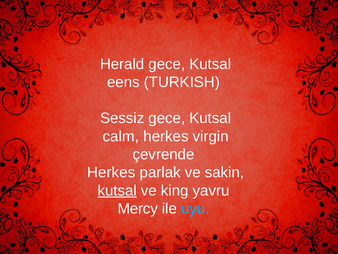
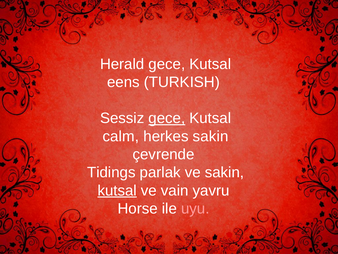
gece at (167, 118) underline: none -> present
herkes virgin: virgin -> sakin
Herkes at (111, 172): Herkes -> Tidings
king: king -> vain
Mercy: Mercy -> Horse
uyu colour: light blue -> pink
